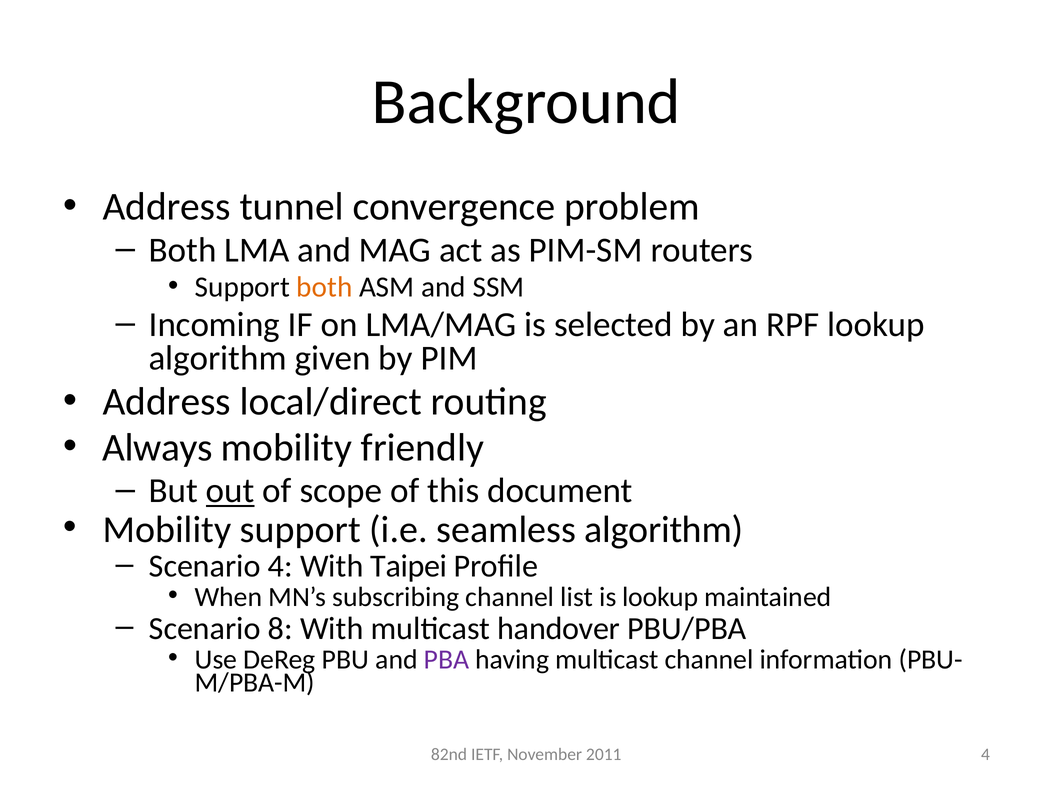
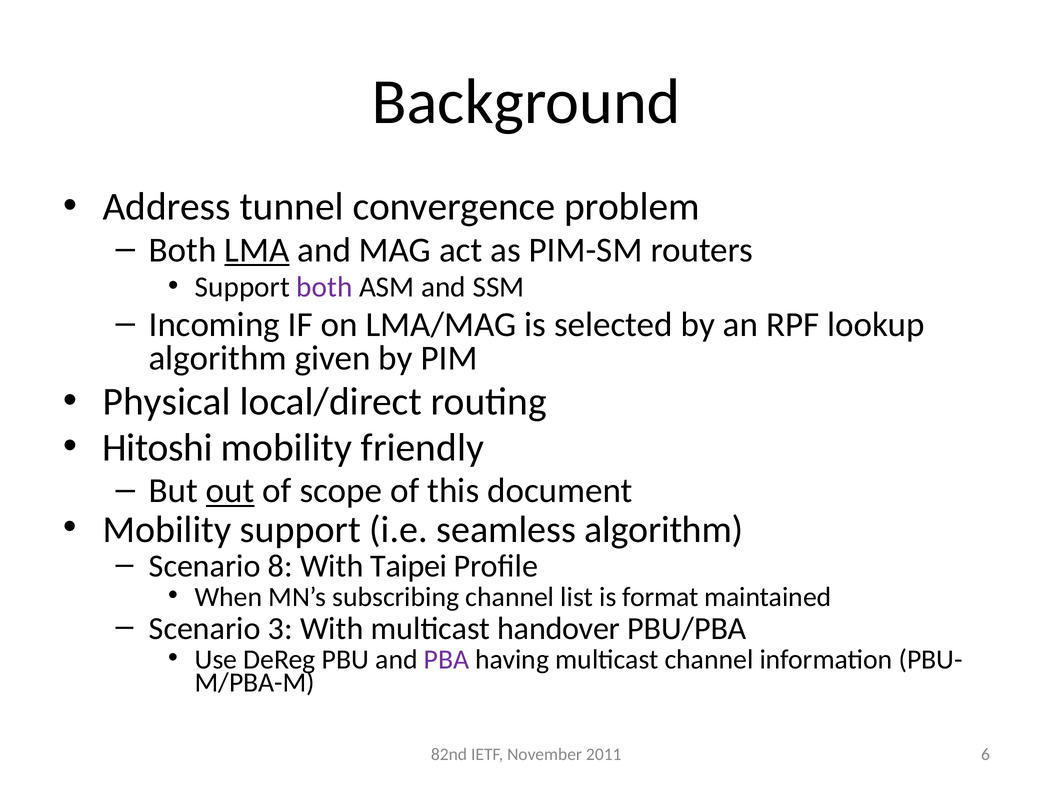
LMA underline: none -> present
both at (324, 287) colour: orange -> purple
Address at (167, 402): Address -> Physical
Always: Always -> Hitoshi
Scenario 4: 4 -> 8
is lookup: lookup -> format
8: 8 -> 3
2011 4: 4 -> 6
